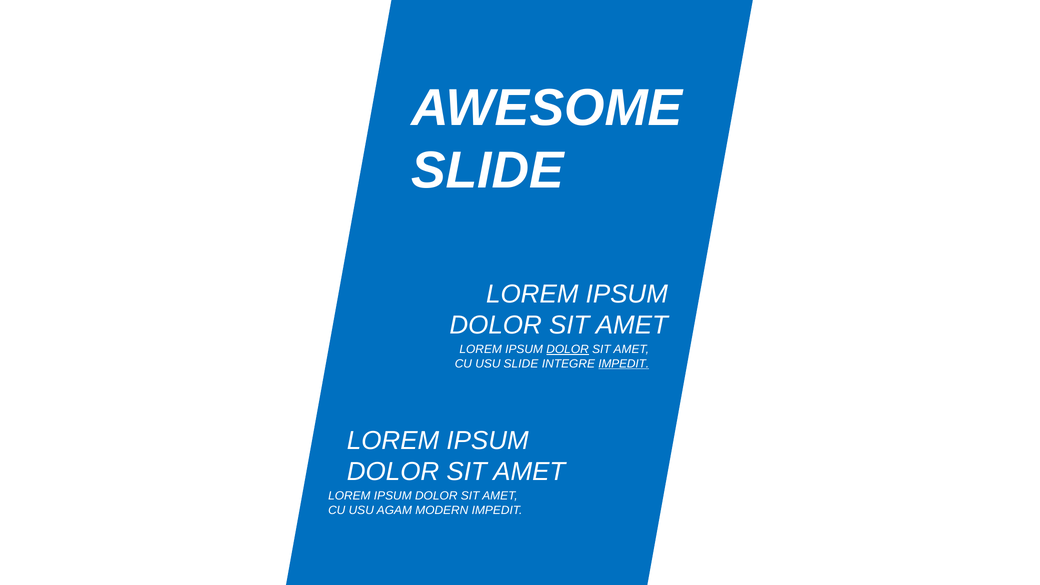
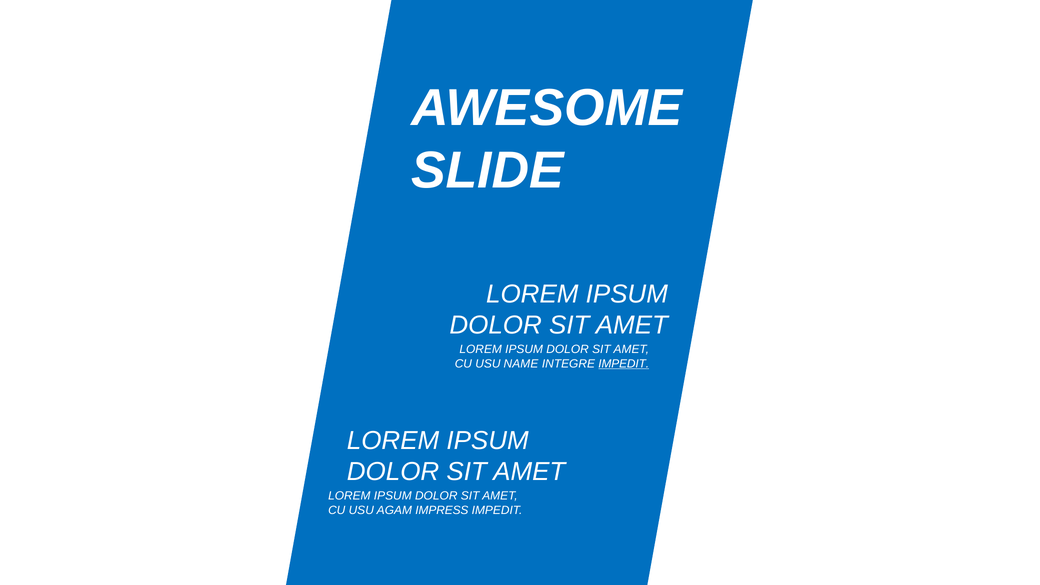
DOLOR at (568, 349) underline: present -> none
USU SLIDE: SLIDE -> NAME
MODERN: MODERN -> IMPRESS
